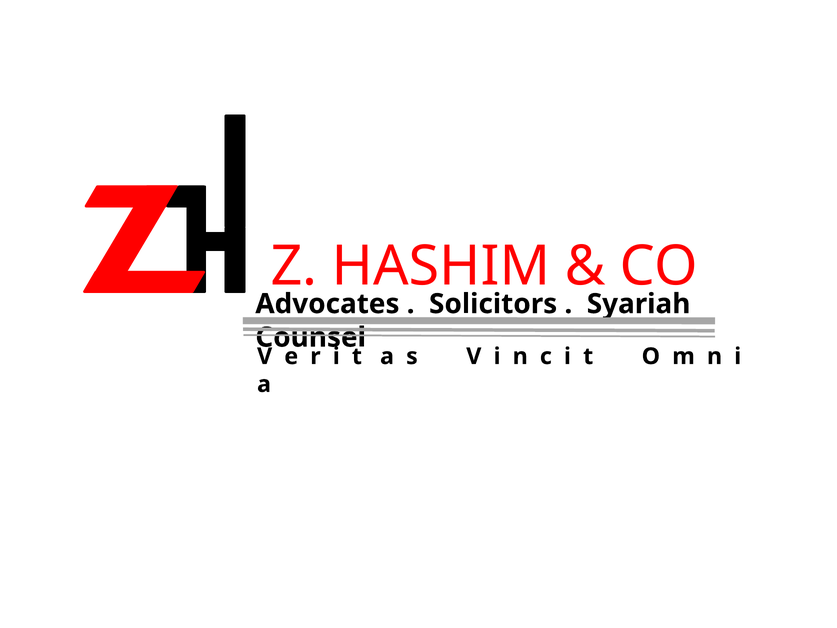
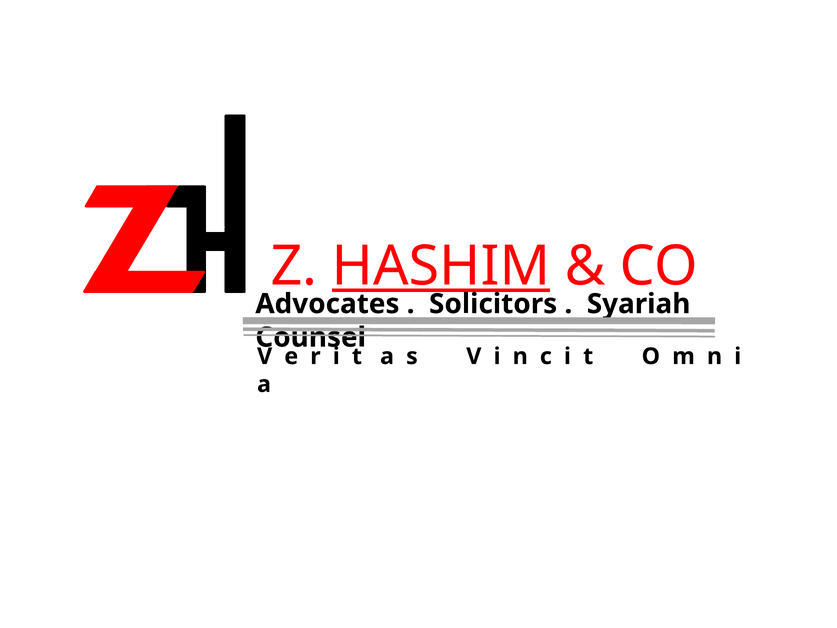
HASHIM underline: none -> present
